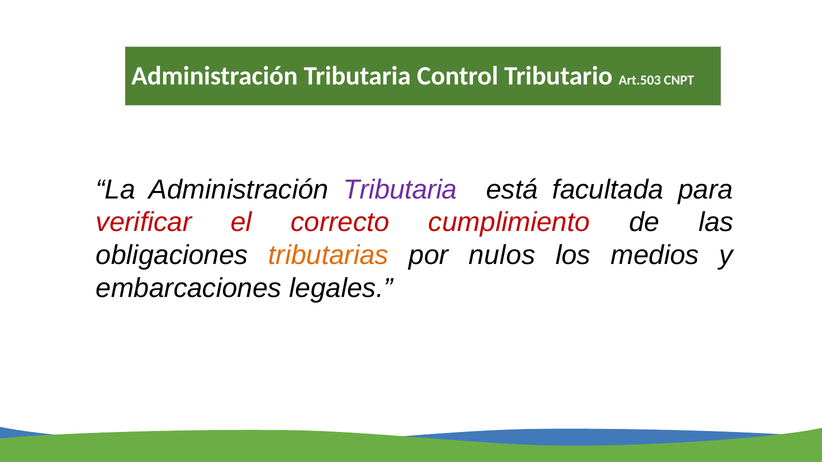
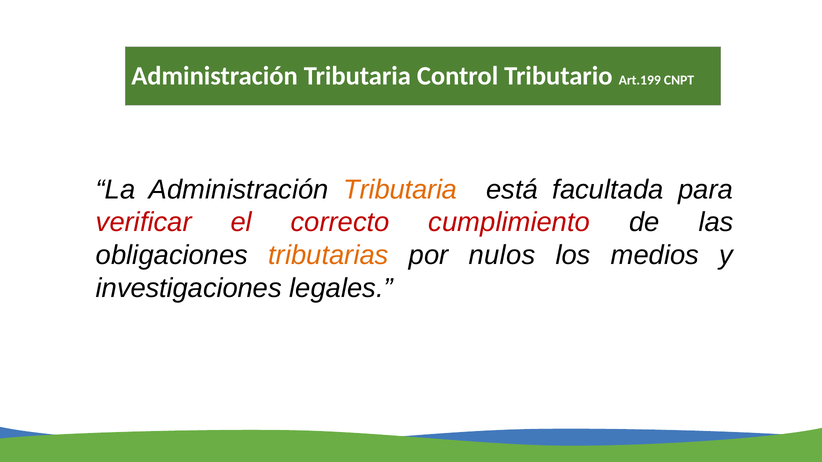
Art.503: Art.503 -> Art.199
Tributaria at (400, 190) colour: purple -> orange
embarcaciones: embarcaciones -> investigaciones
